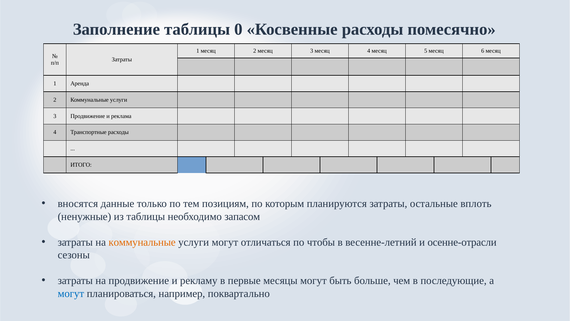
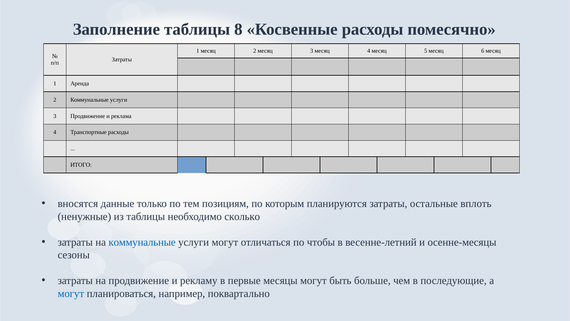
0: 0 -> 8
запасом: запасом -> сколько
коммунальные at (142, 242) colour: orange -> blue
осенне-отрасли: осенне-отрасли -> осенне-месяцы
